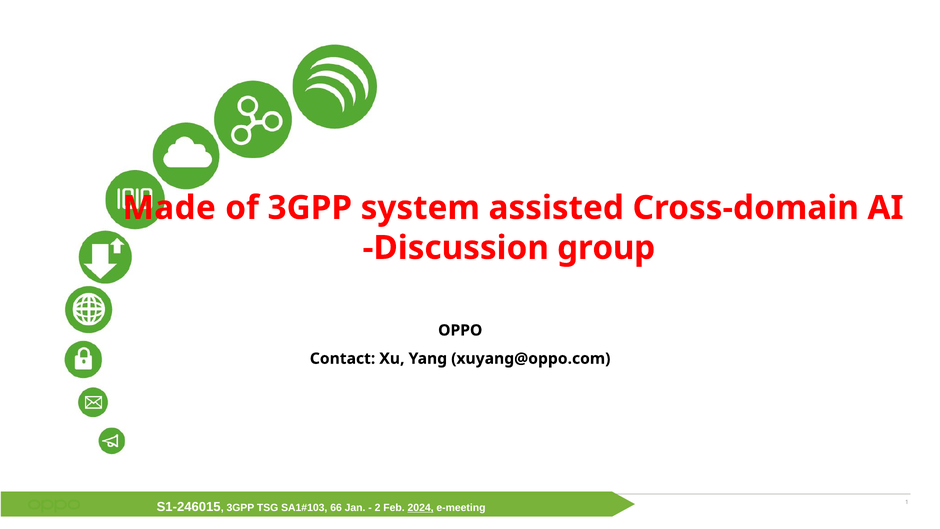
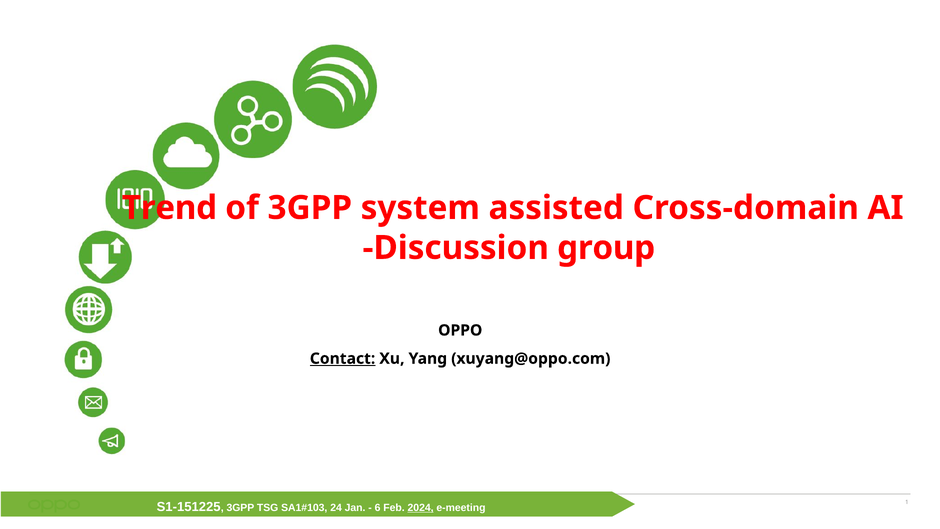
Made: Made -> Trend
Contact underline: none -> present
S1-246015: S1-246015 -> S1-151225
66: 66 -> 24
2: 2 -> 6
